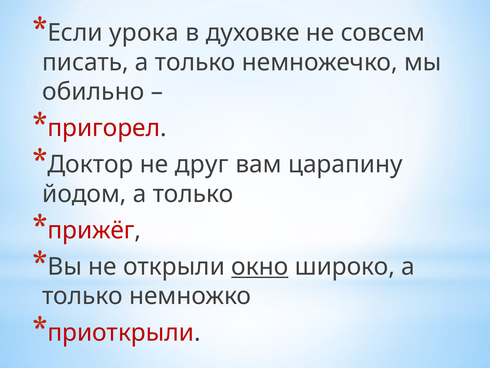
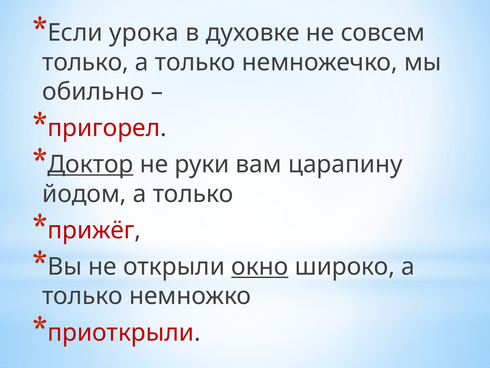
писать at (85, 62): писать -> только
Доктор underline: none -> present
друг: друг -> руки
